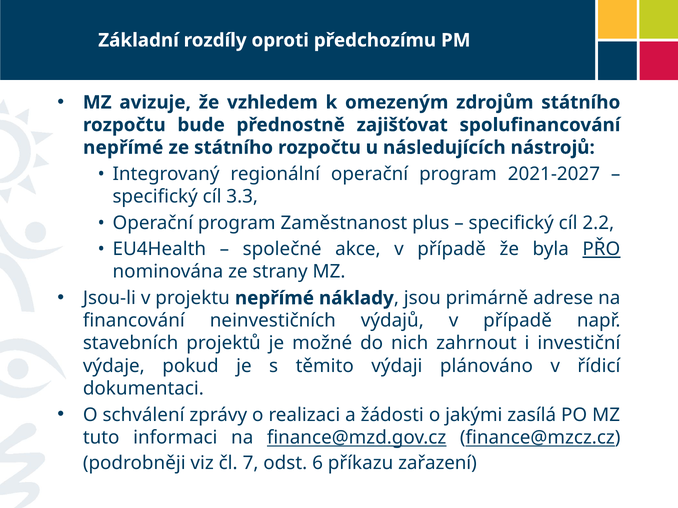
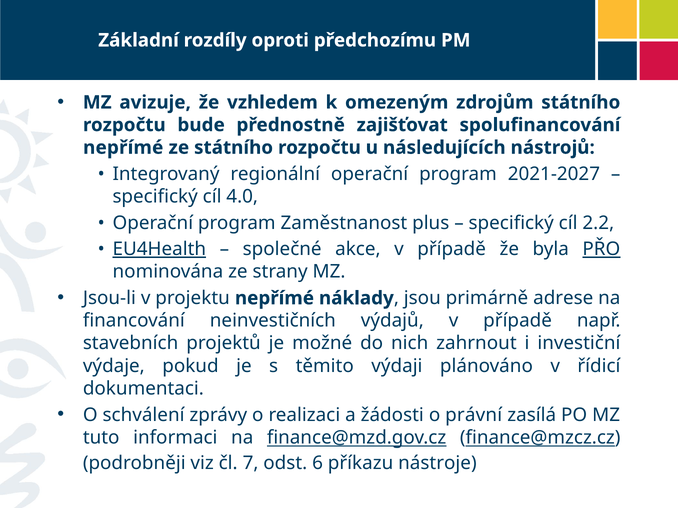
3.3: 3.3 -> 4.0
EU4Health underline: none -> present
jakými: jakými -> právní
zařazení: zařazení -> nástroje
